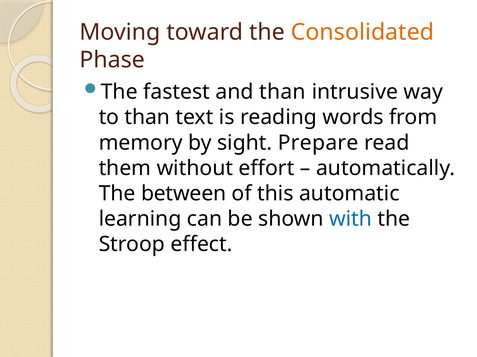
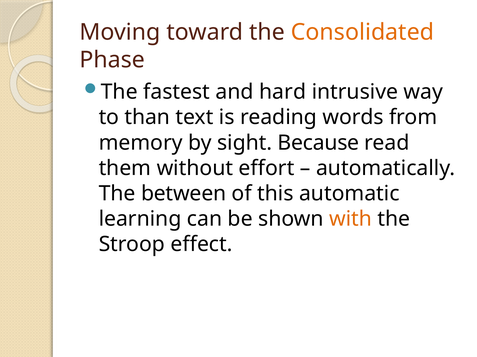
and than: than -> hard
Prepare: Prepare -> Because
with colour: blue -> orange
